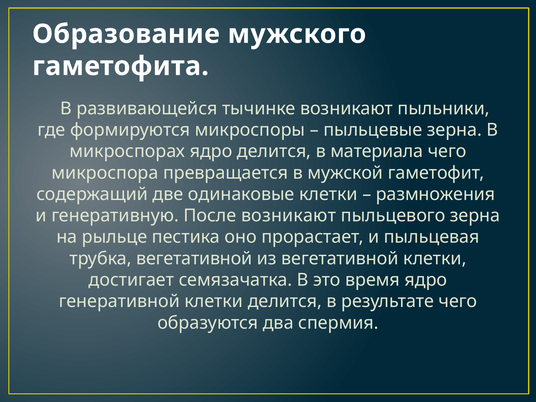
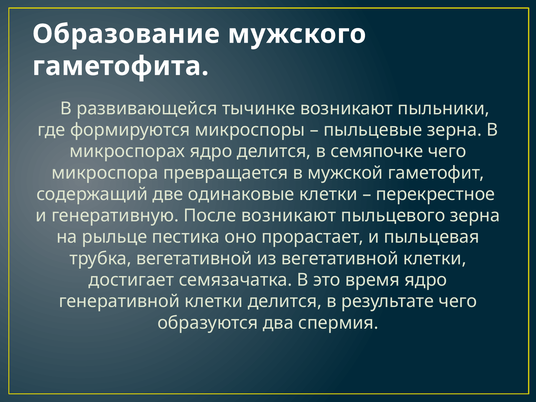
материала: материала -> семяпочке
размножения: размножения -> перекрестное
